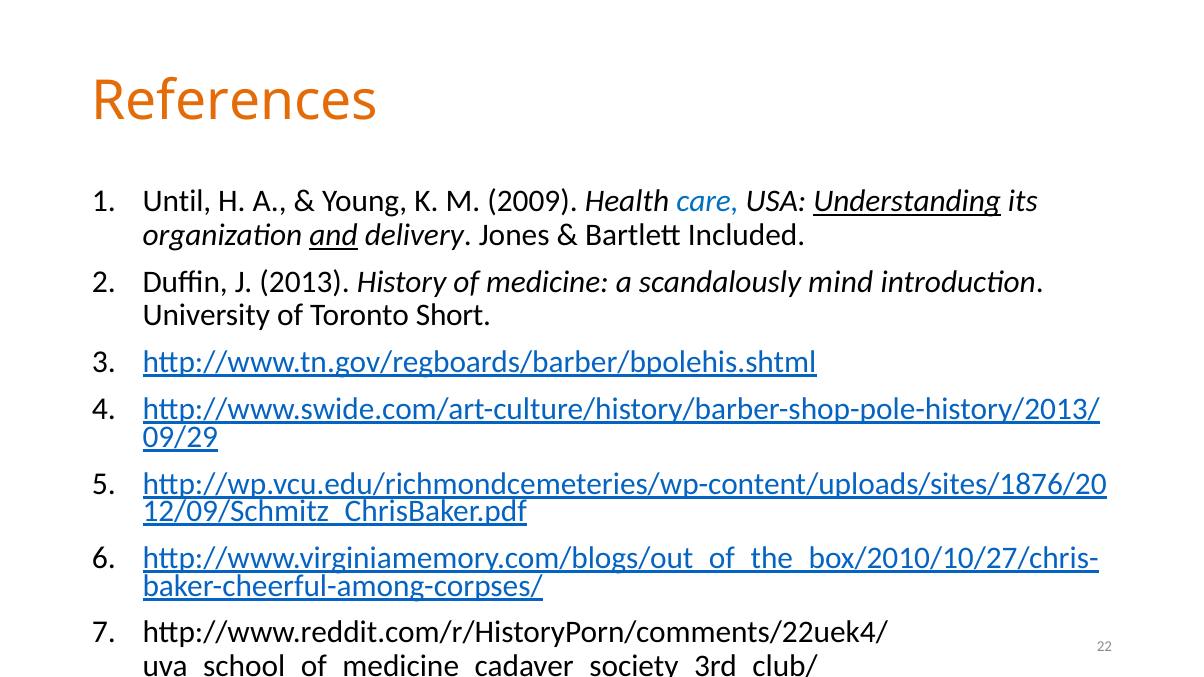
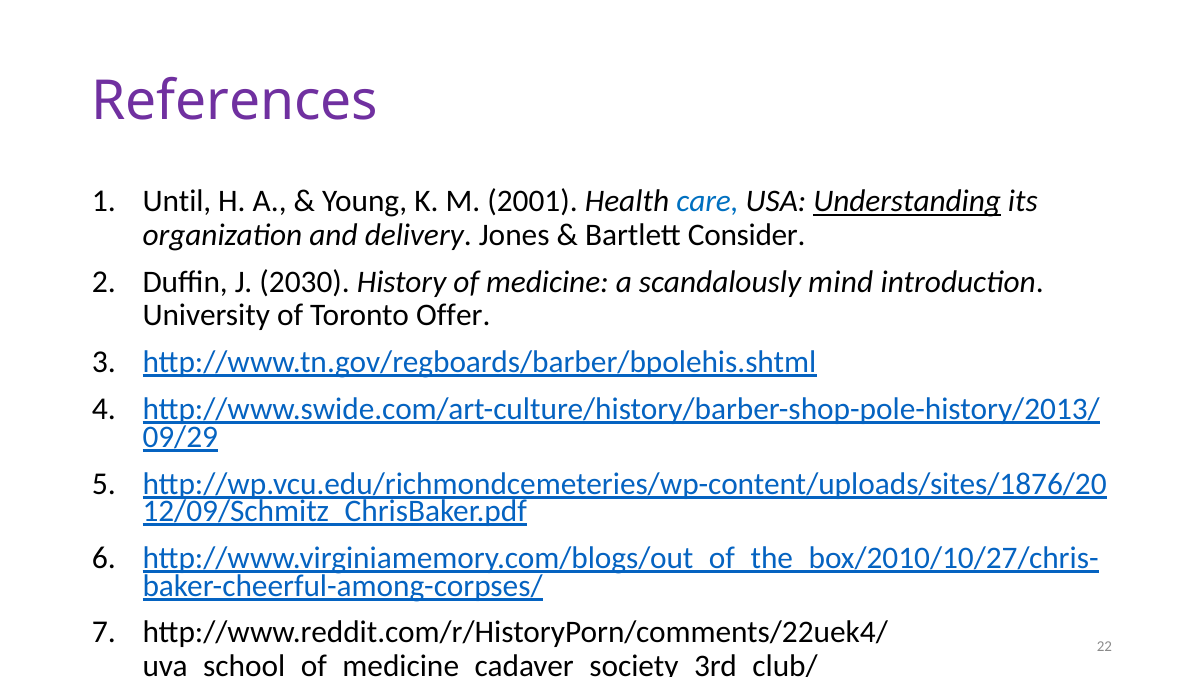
References colour: orange -> purple
2009: 2009 -> 2001
and underline: present -> none
Included: Included -> Consider
2013: 2013 -> 2030
Short: Short -> Offer
